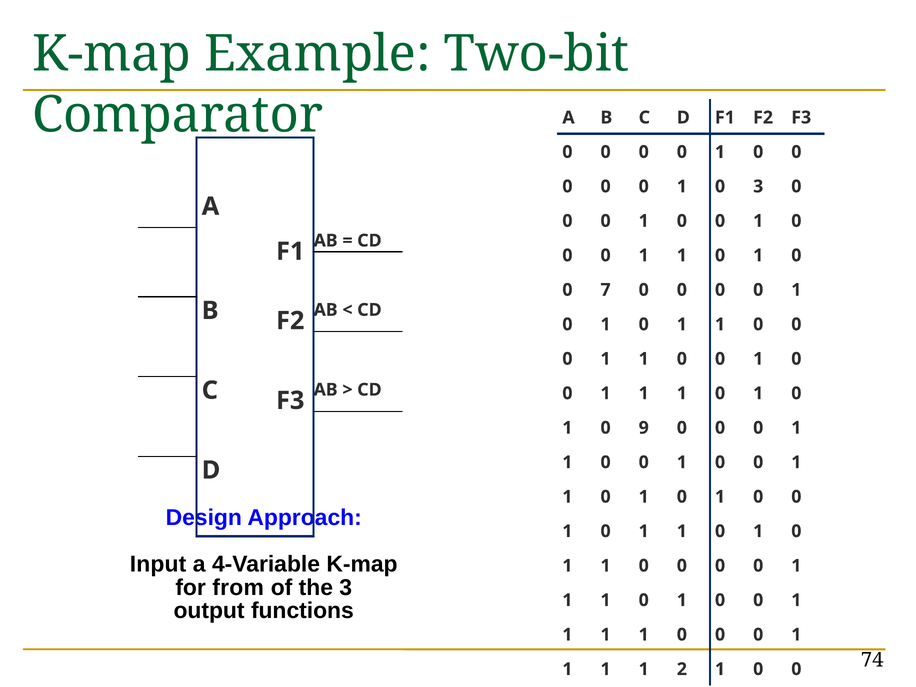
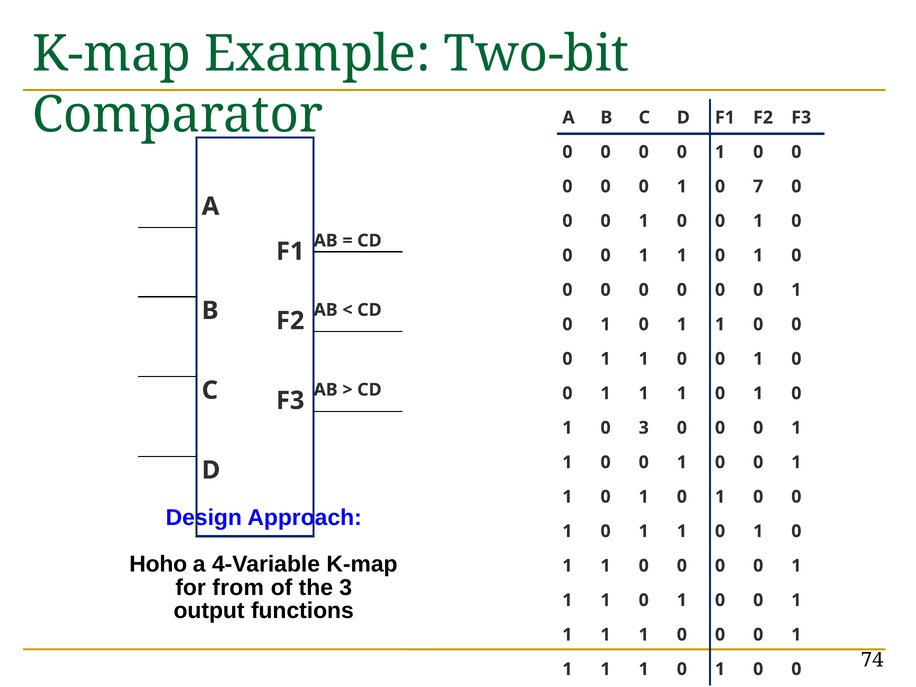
0 3: 3 -> 7
7 at (606, 290): 7 -> 0
0 9: 9 -> 3
Input: Input -> Hoho
2 at (682, 669): 2 -> 0
